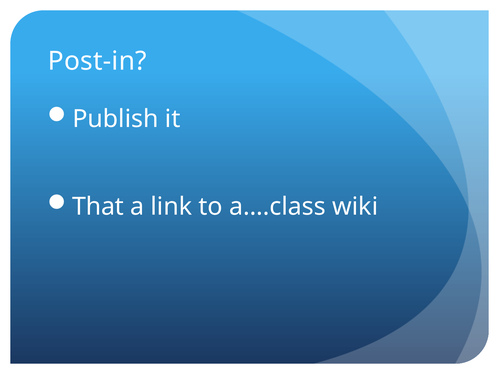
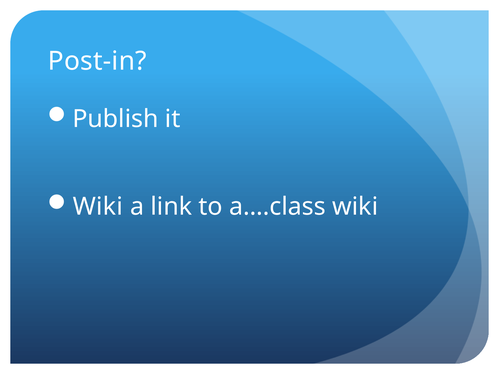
That at (98, 207): That -> Wiki
